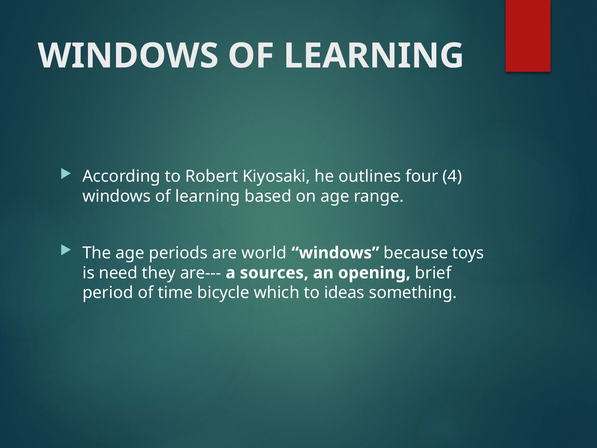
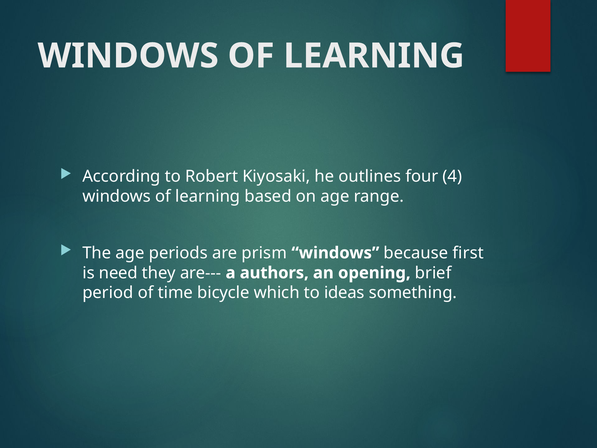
world: world -> prism
toys: toys -> first
sources: sources -> authors
